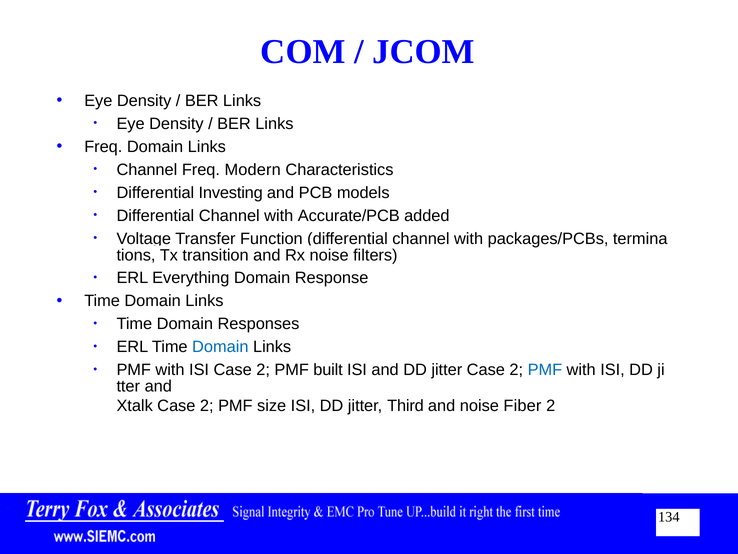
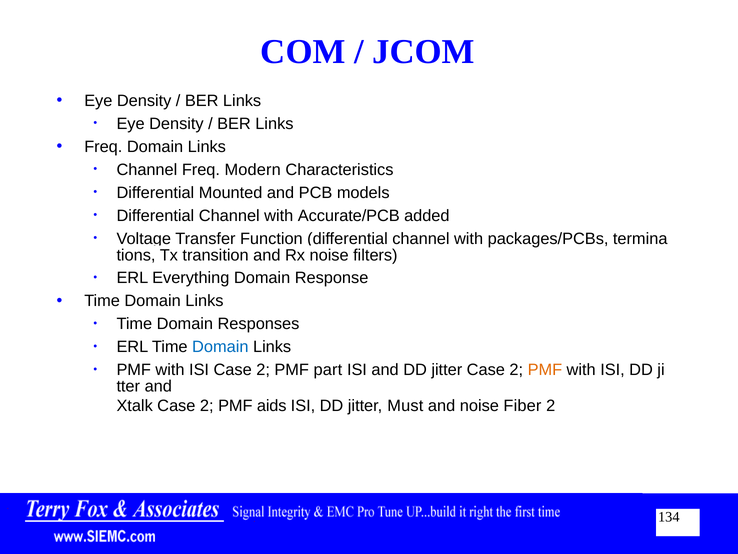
Investing: Investing -> Mounted
built: built -> part
PMF at (545, 370) colour: blue -> orange
size: size -> aids
Third: Third -> Must
